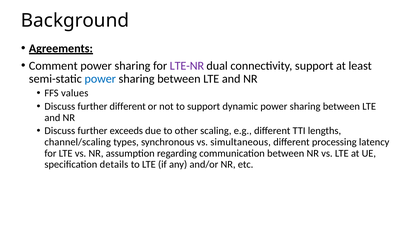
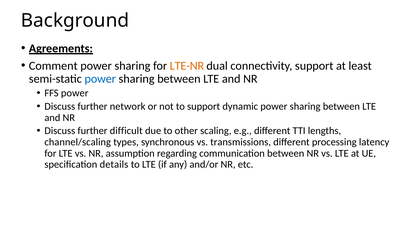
LTE-NR colour: purple -> orange
FFS values: values -> power
further different: different -> network
exceeds: exceeds -> difficult
simultaneous: simultaneous -> transmissions
